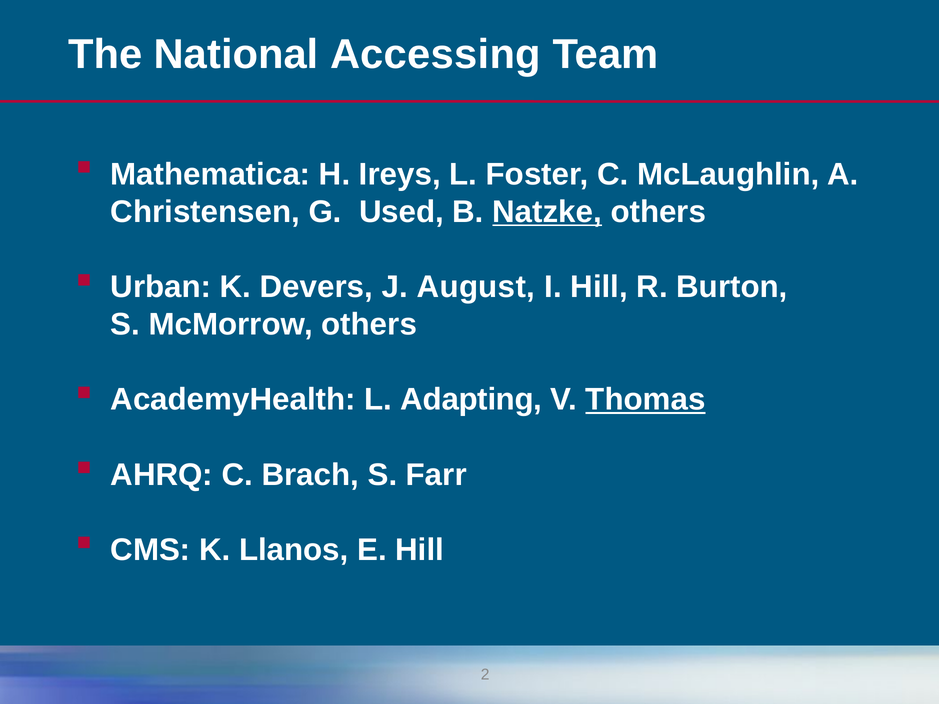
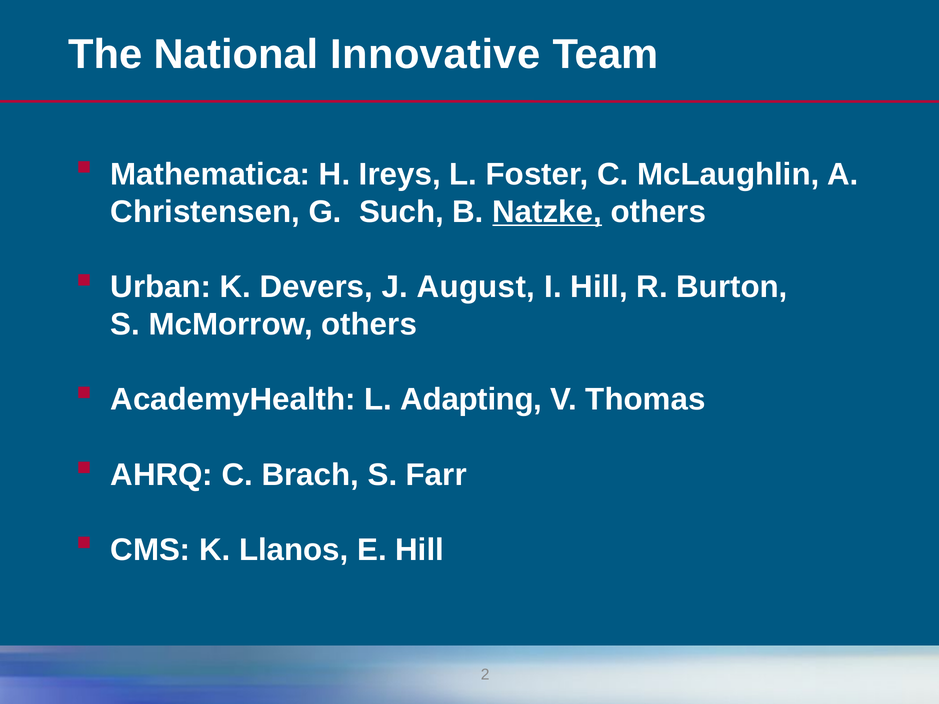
Accessing: Accessing -> Innovative
Used: Used -> Such
Thomas underline: present -> none
